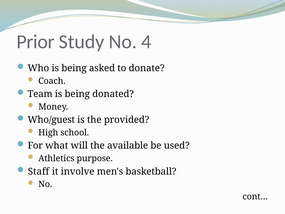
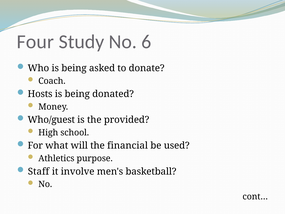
Prior: Prior -> Four
4: 4 -> 6
Team: Team -> Hosts
available: available -> financial
